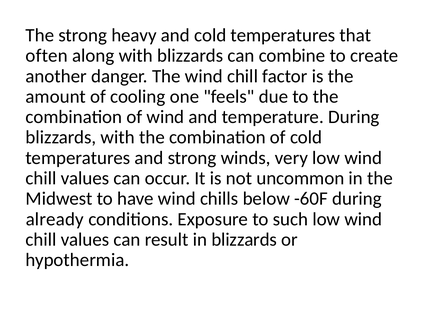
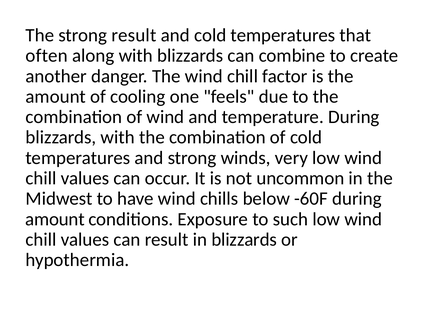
strong heavy: heavy -> result
already at (55, 219): already -> amount
